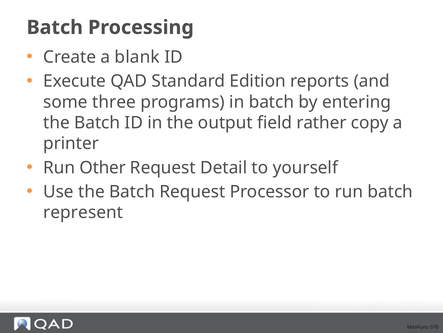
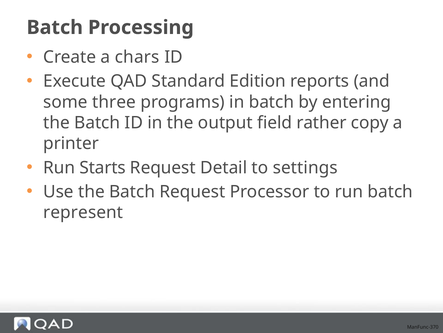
blank: blank -> chars
Other: Other -> Starts
yourself: yourself -> settings
